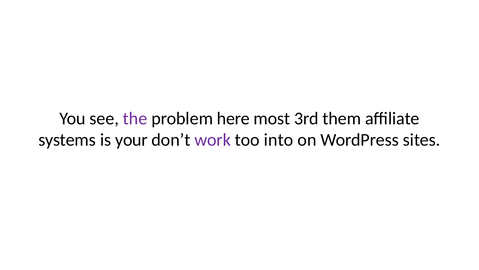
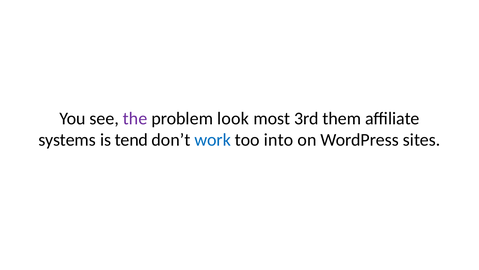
here: here -> look
your: your -> tend
work colour: purple -> blue
